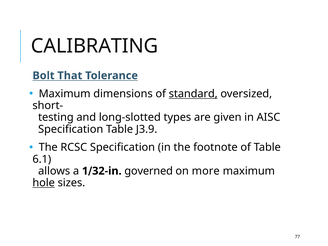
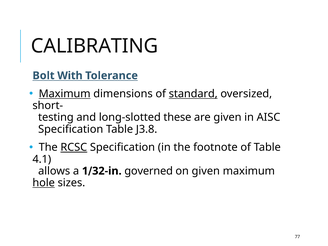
That: That -> With
Maximum at (65, 94) underline: none -> present
types: types -> these
J3.9: J3.9 -> J3.8
RCSC underline: none -> present
6.1: 6.1 -> 4.1
on more: more -> given
